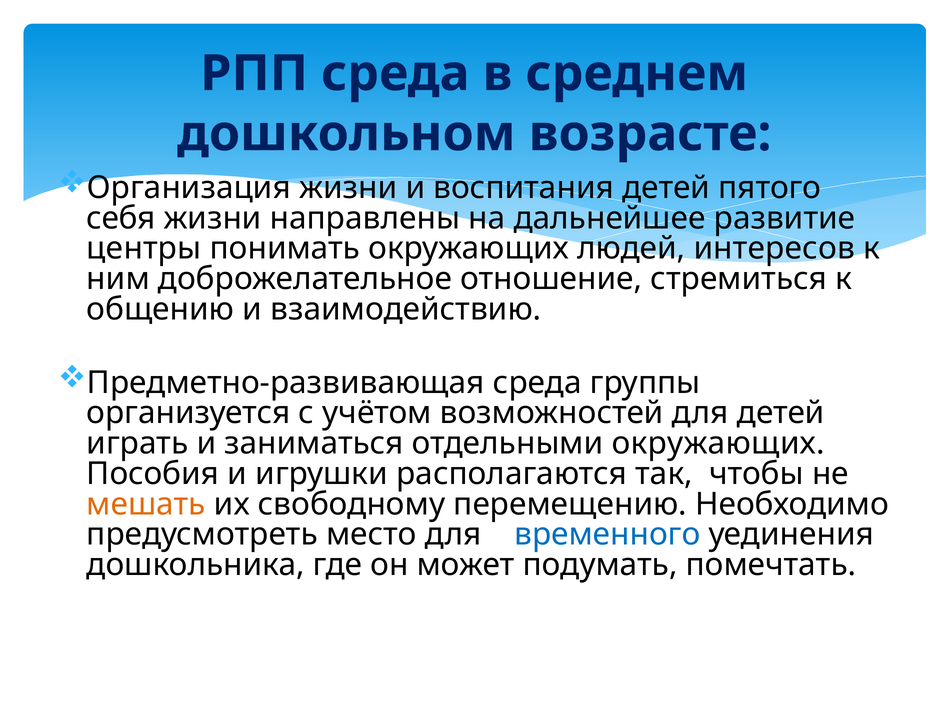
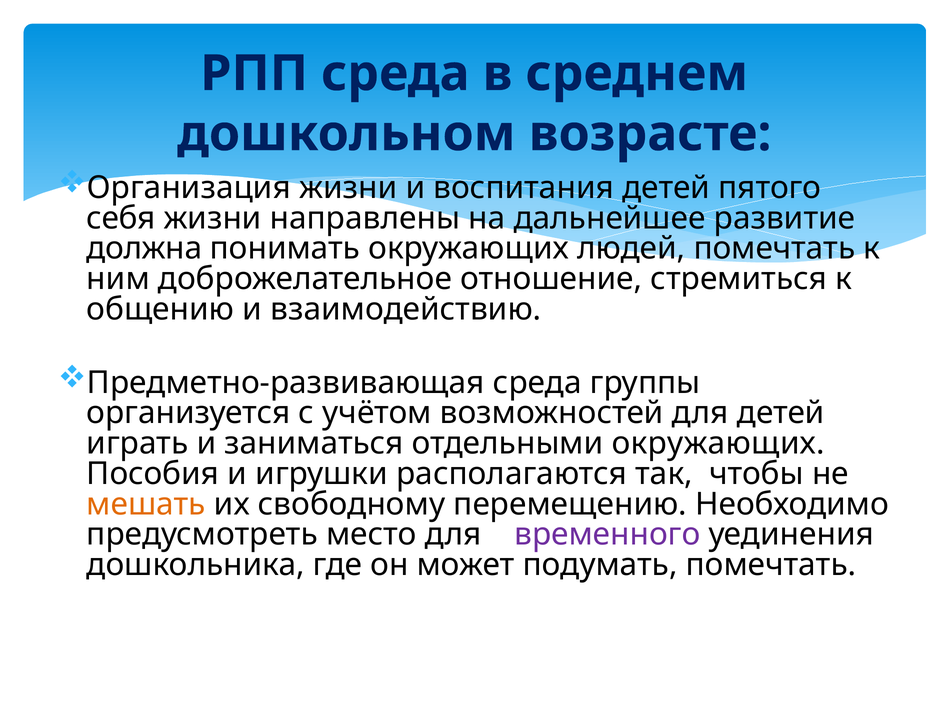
центры: центры -> должна
людей интересов: интересов -> помечтать
временного colour: blue -> purple
